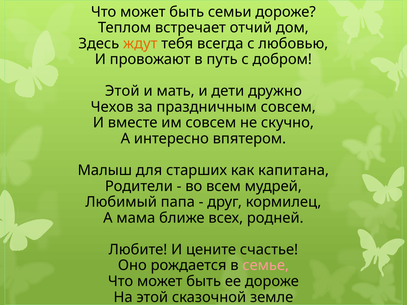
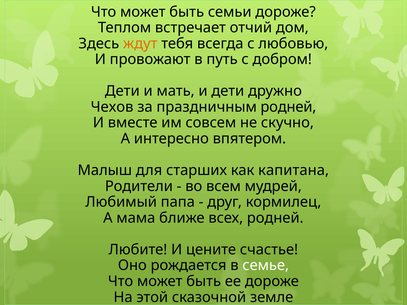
Этой at (122, 91): Этой -> Дети
праздничным совсем: совсем -> родней
семье colour: pink -> white
